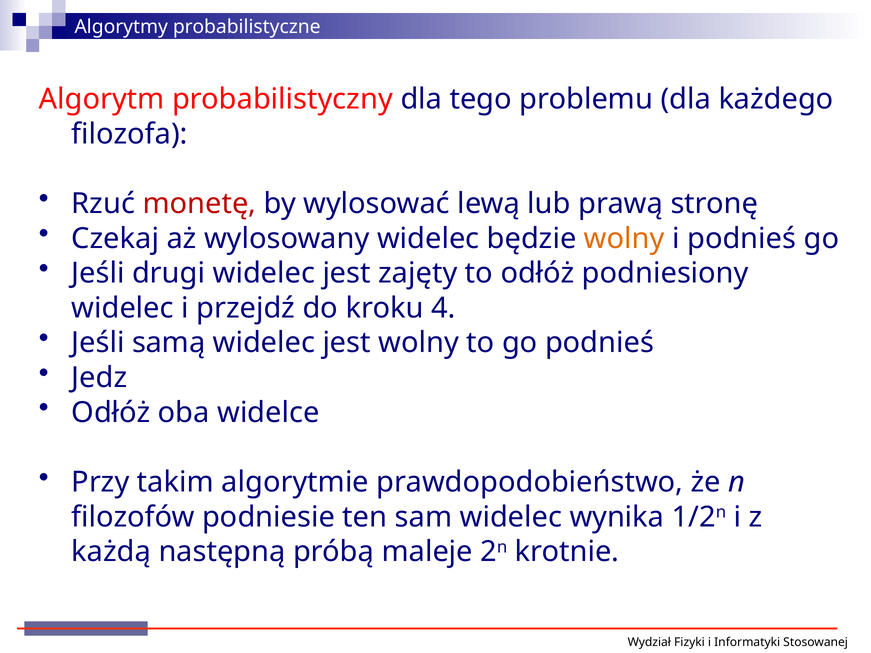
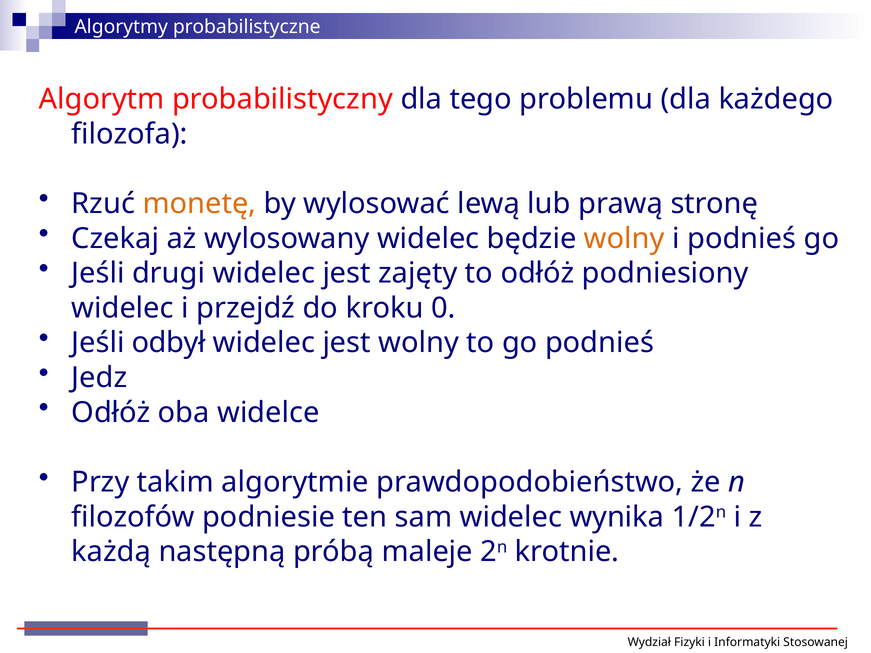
monetę colour: red -> orange
4: 4 -> 0
samą: samą -> odbył
